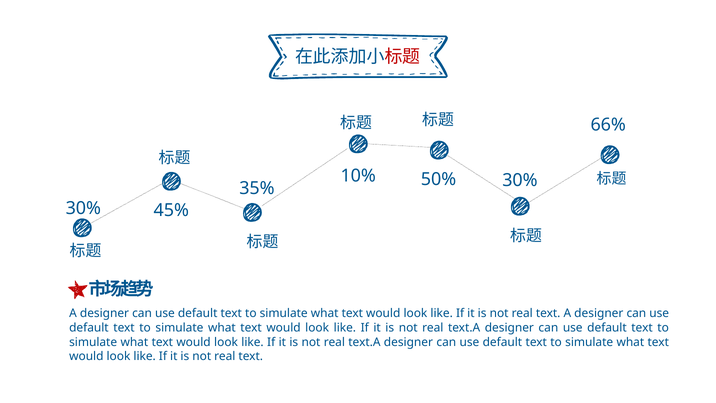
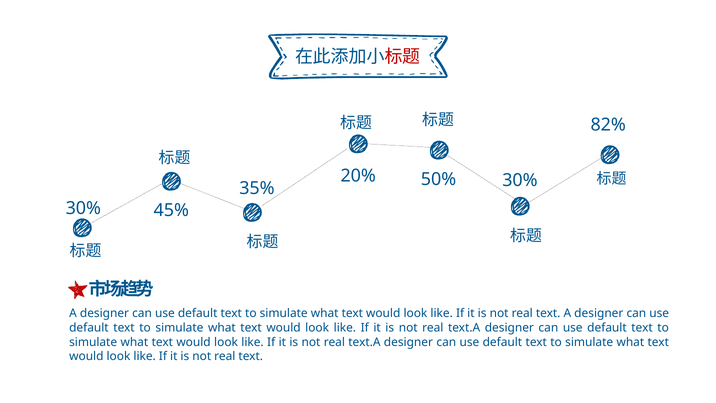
66%: 66% -> 82%
10%: 10% -> 20%
